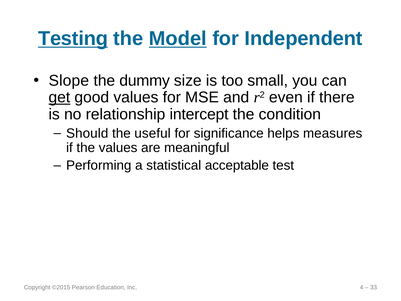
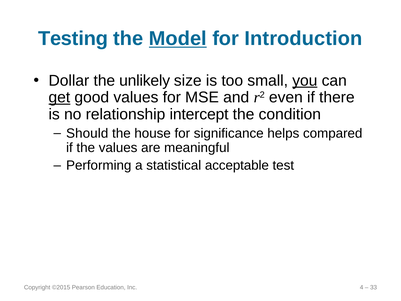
Testing underline: present -> none
Independent: Independent -> Introduction
Slope: Slope -> Dollar
dummy: dummy -> unlikely
you underline: none -> present
useful: useful -> house
measures: measures -> compared
